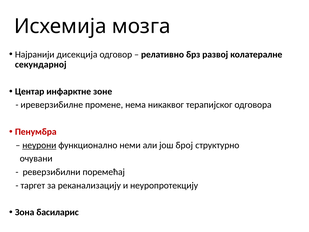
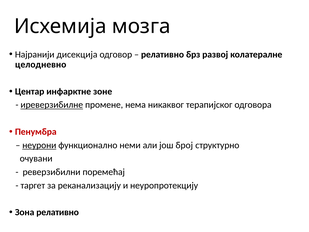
секундарној: секундарној -> целодневно
иреверзибилне underline: none -> present
Зона басиларис: басиларис -> релативно
